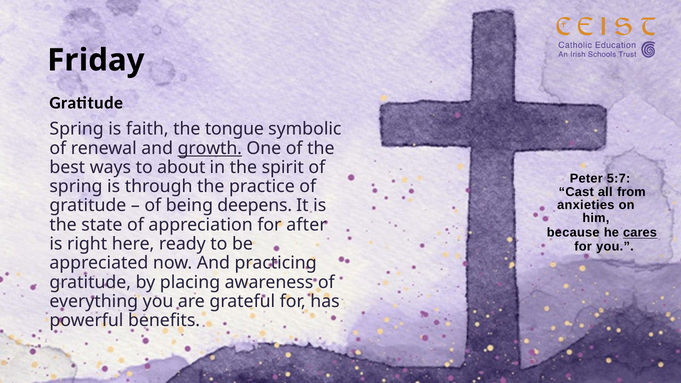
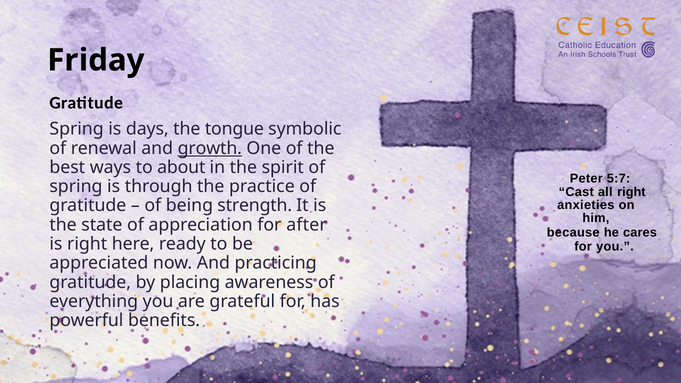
faith: faith -> days
all from: from -> right
deepens: deepens -> strength
cares underline: present -> none
